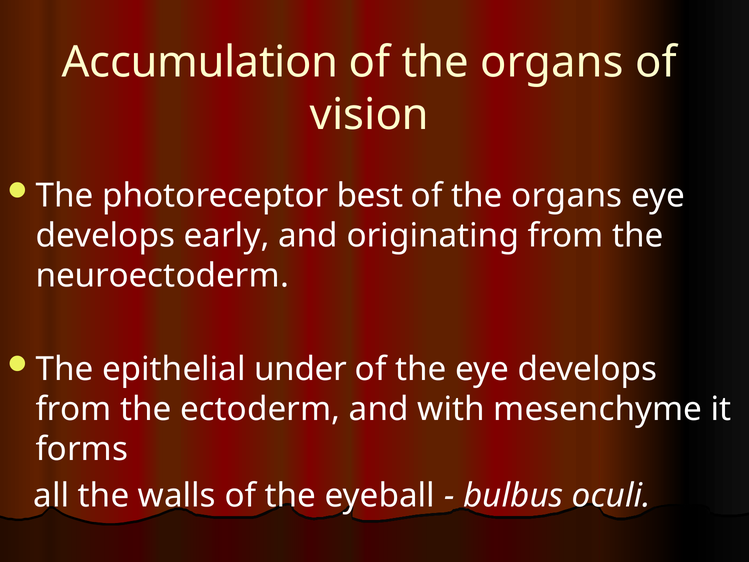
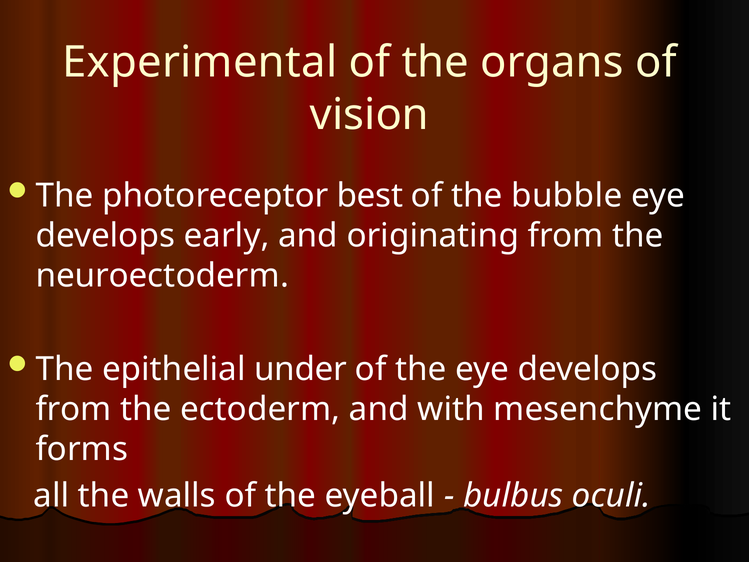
Accumulation: Accumulation -> Experimental
organs at (567, 196): organs -> bubble
